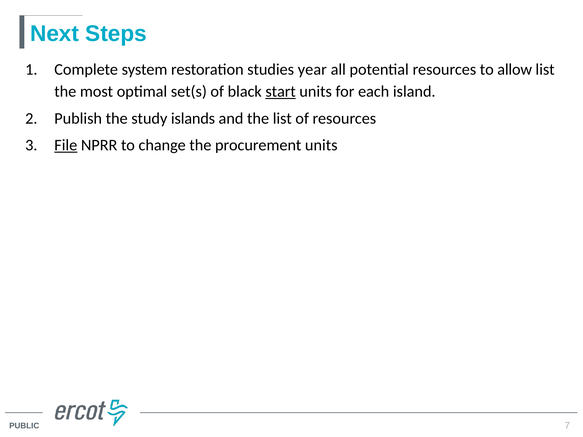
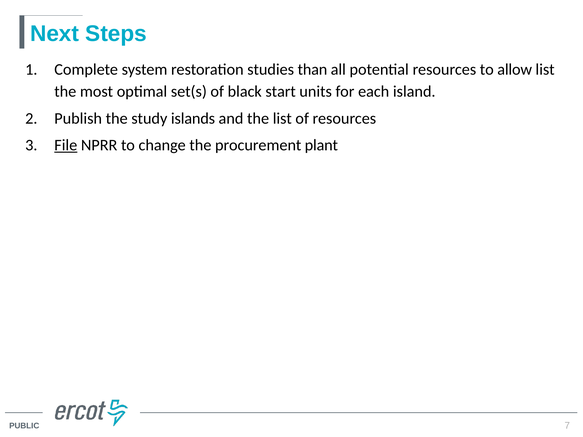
year: year -> than
start underline: present -> none
procurement units: units -> plant
